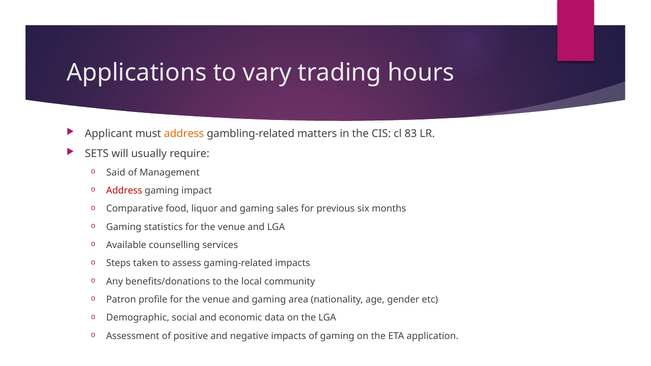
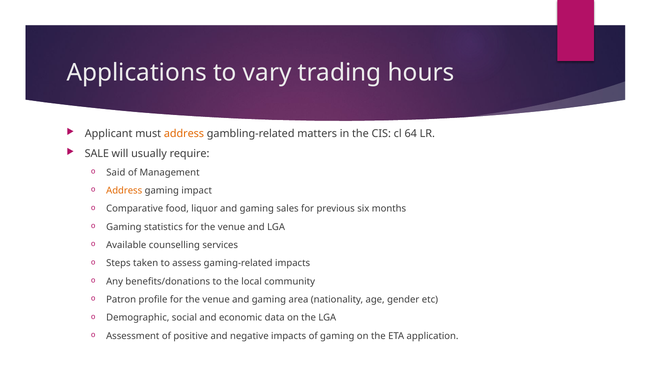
83: 83 -> 64
SETS: SETS -> SALE
Address at (124, 191) colour: red -> orange
